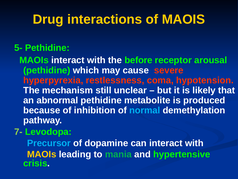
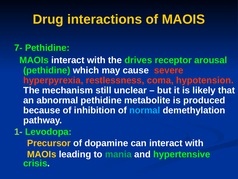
5-: 5- -> 7-
before: before -> drives
7-: 7- -> 1-
Precursor colour: light blue -> yellow
